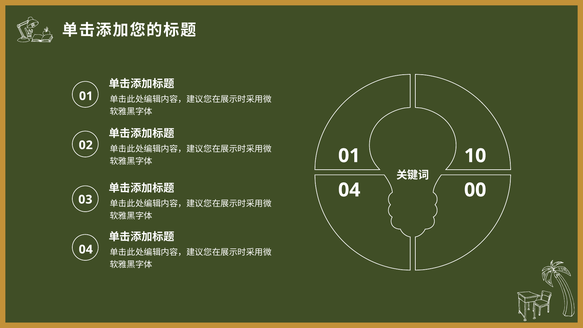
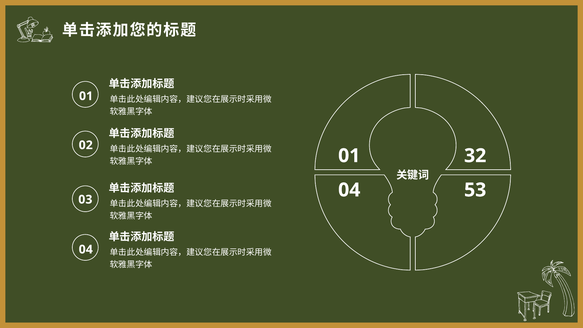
10: 10 -> 32
00: 00 -> 53
